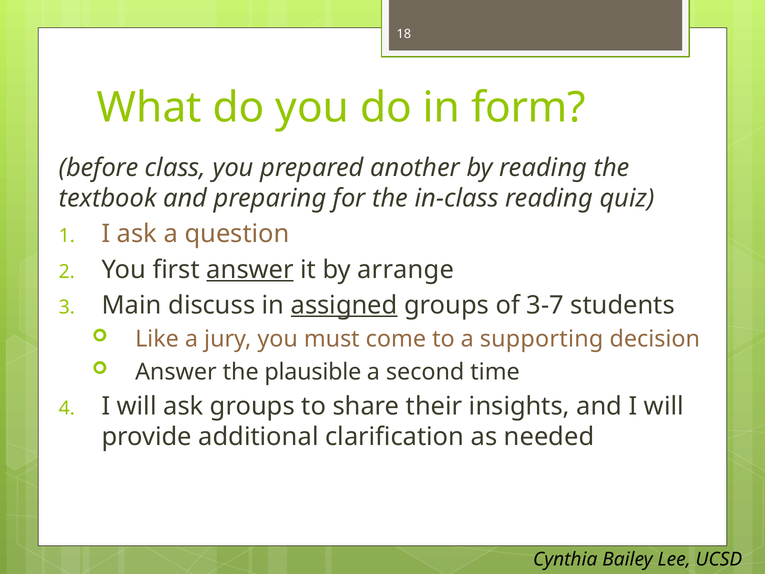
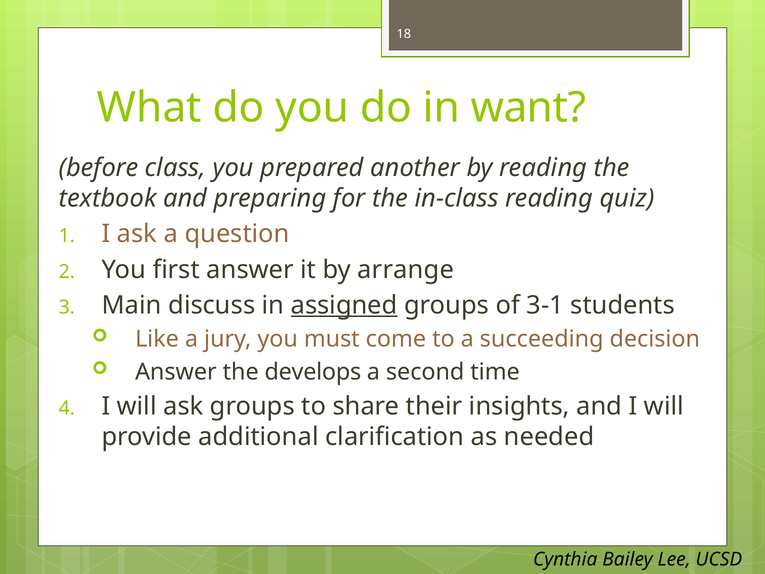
form: form -> want
answer at (250, 270) underline: present -> none
3-7: 3-7 -> 3-1
supporting: supporting -> succeeding
plausible: plausible -> develops
